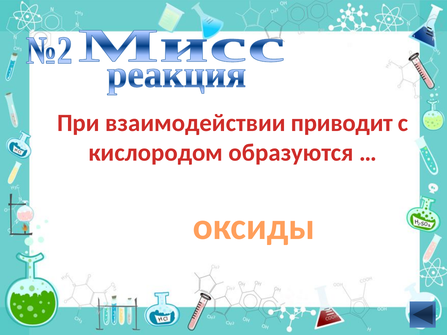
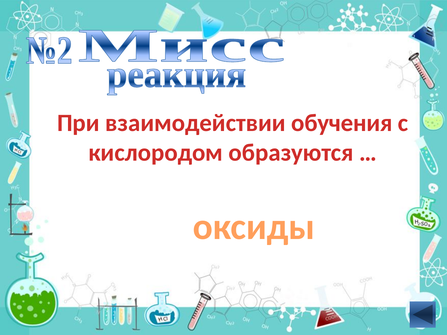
приводит: приводит -> обучения
